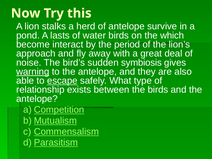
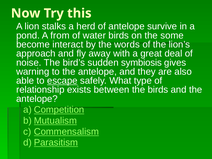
lasts: lasts -> from
which: which -> some
period: period -> words
warning underline: present -> none
